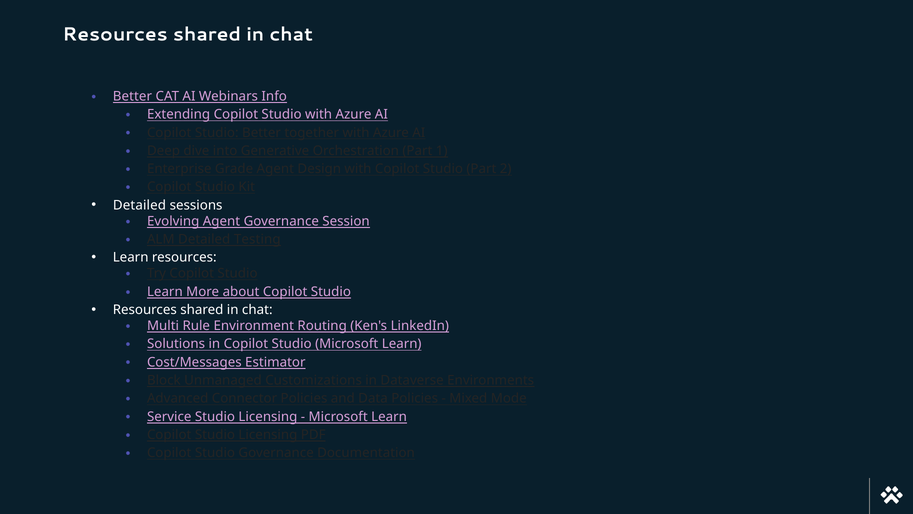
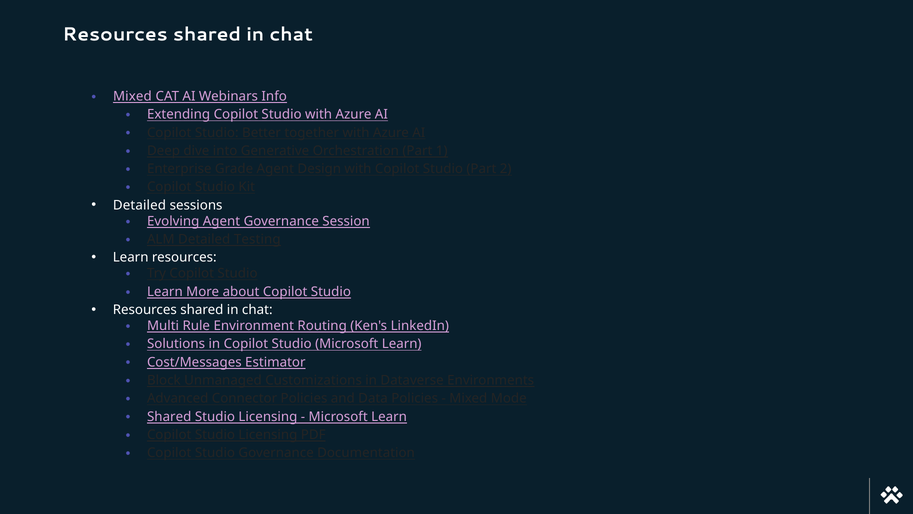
Better at (132, 96): Better -> Mixed
Service at (169, 416): Service -> Shared
